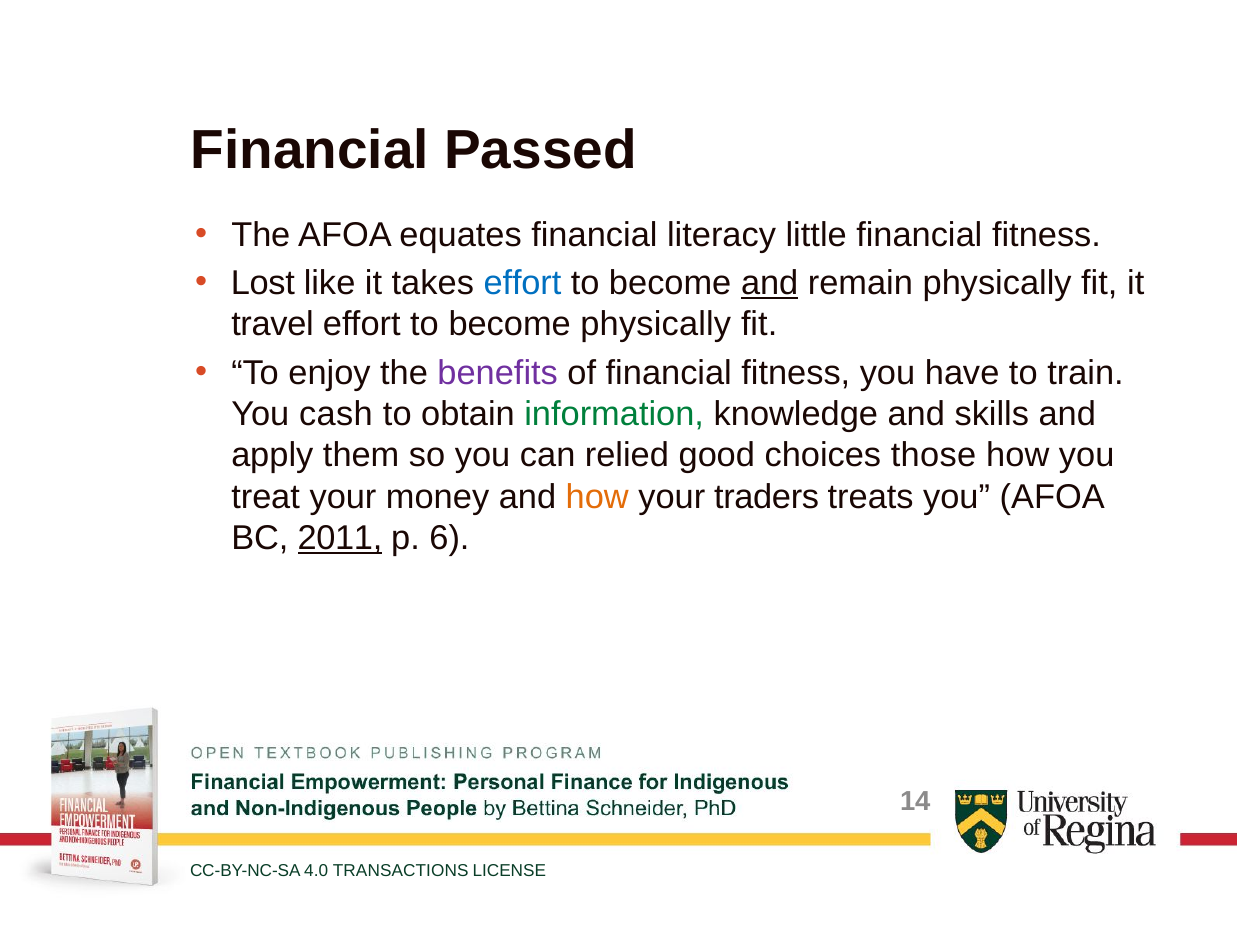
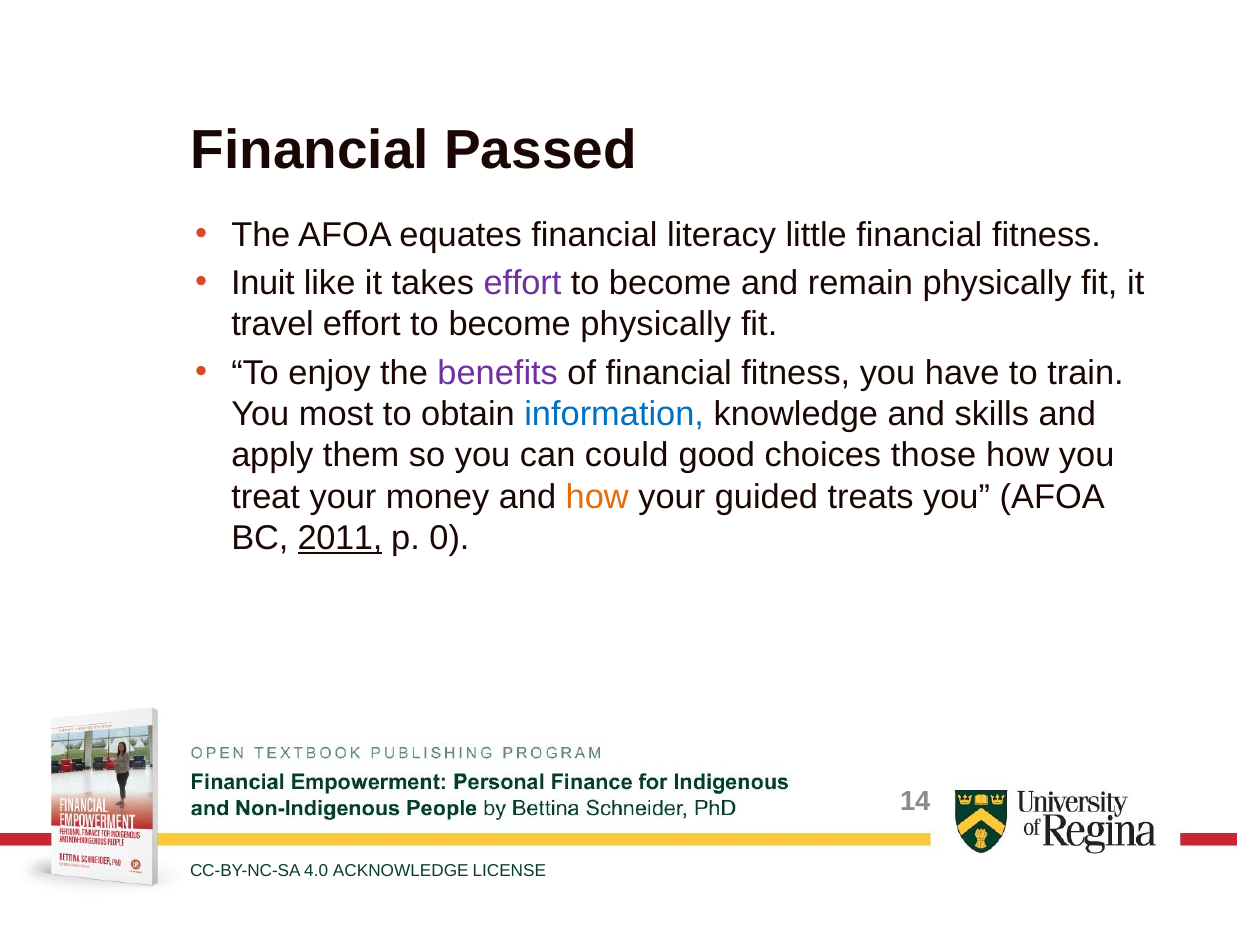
Lost: Lost -> Inuit
effort at (522, 283) colour: blue -> purple
and at (770, 283) underline: present -> none
cash: cash -> most
information colour: green -> blue
relied: relied -> could
traders: traders -> guided
6: 6 -> 0
TRANSACTIONS: TRANSACTIONS -> ACKNOWLEDGE
